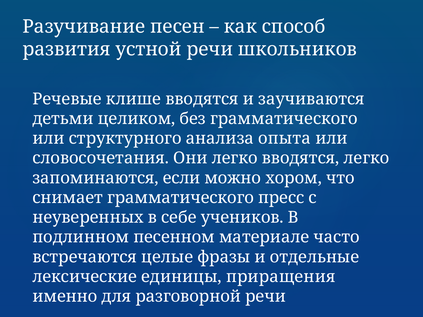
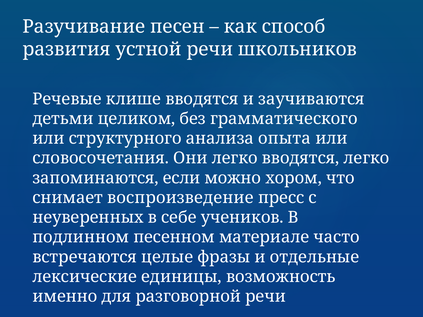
снимает грамматического: грамматического -> воспроизведение
приращения: приращения -> возможность
